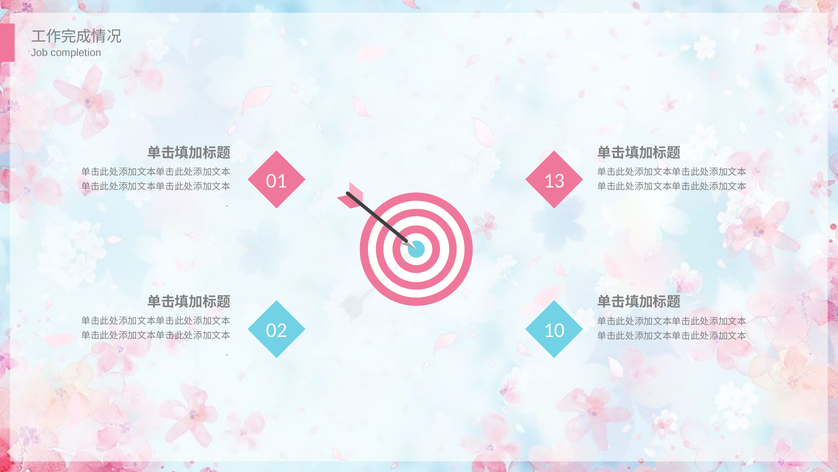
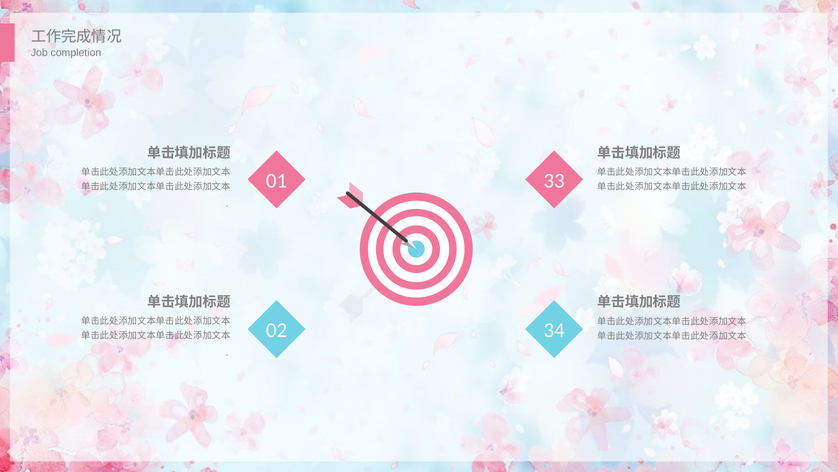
13: 13 -> 33
10: 10 -> 34
